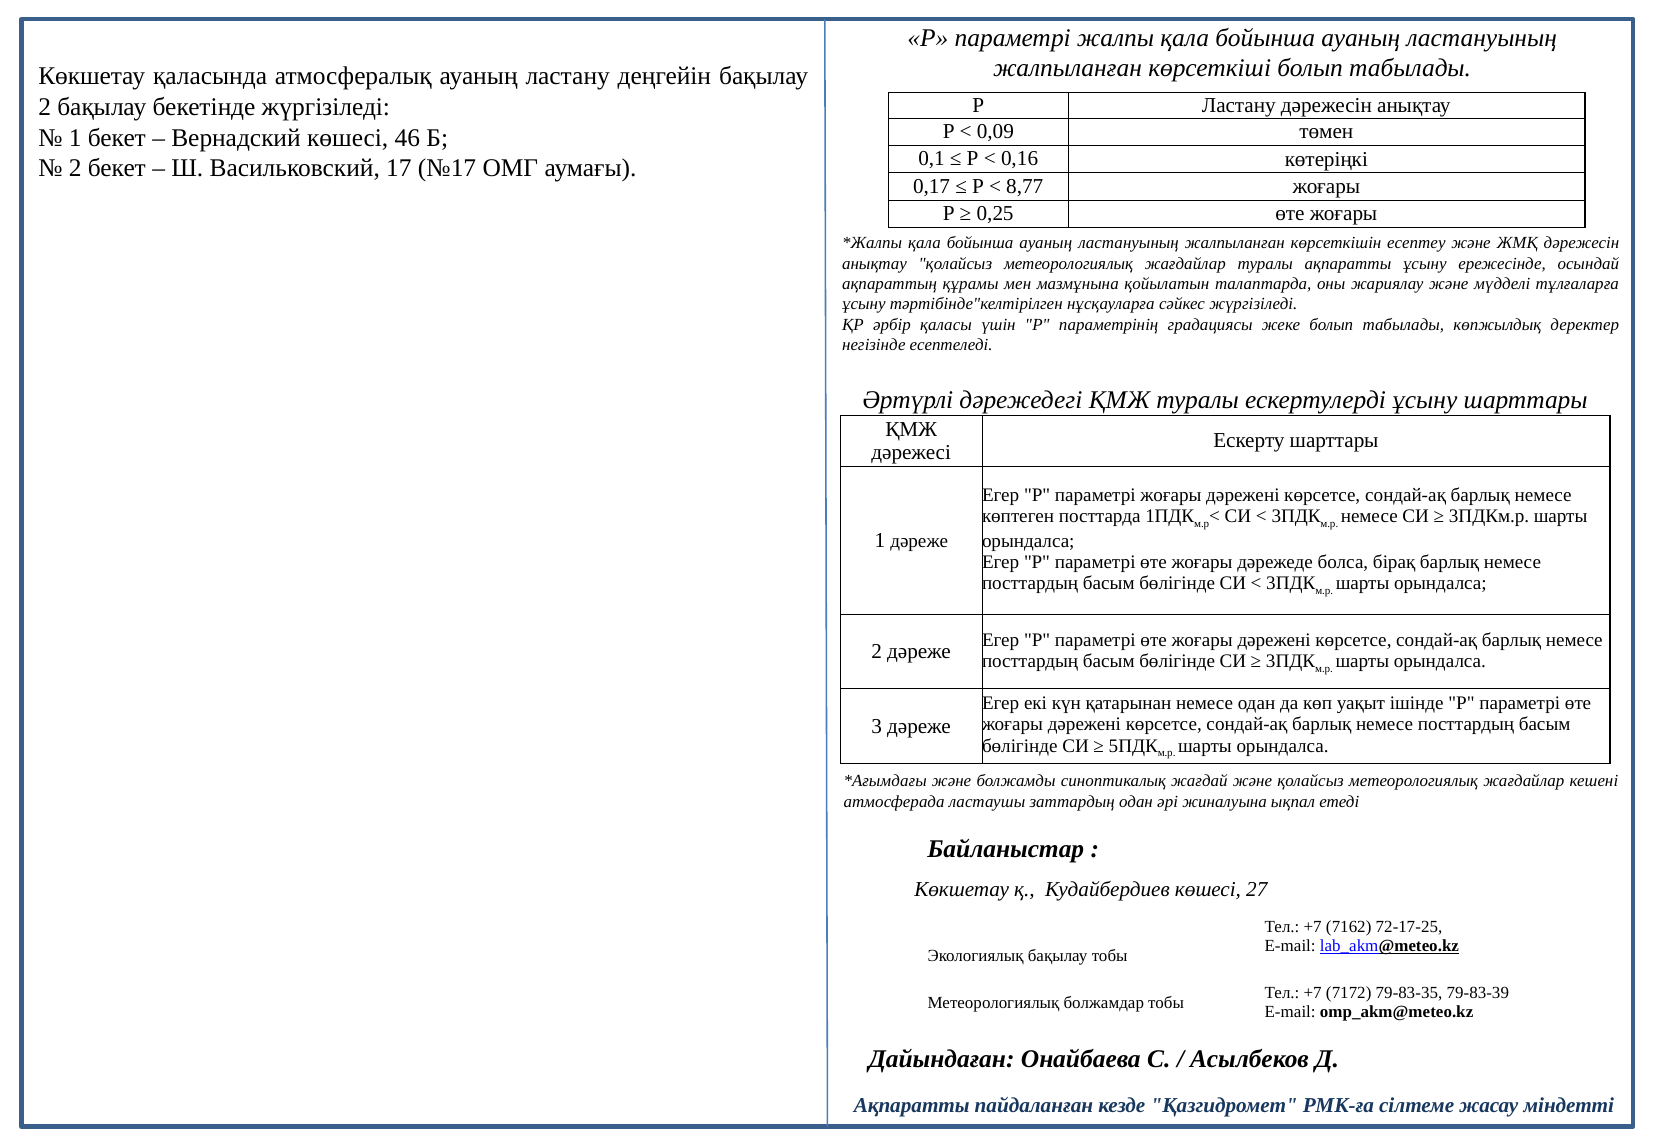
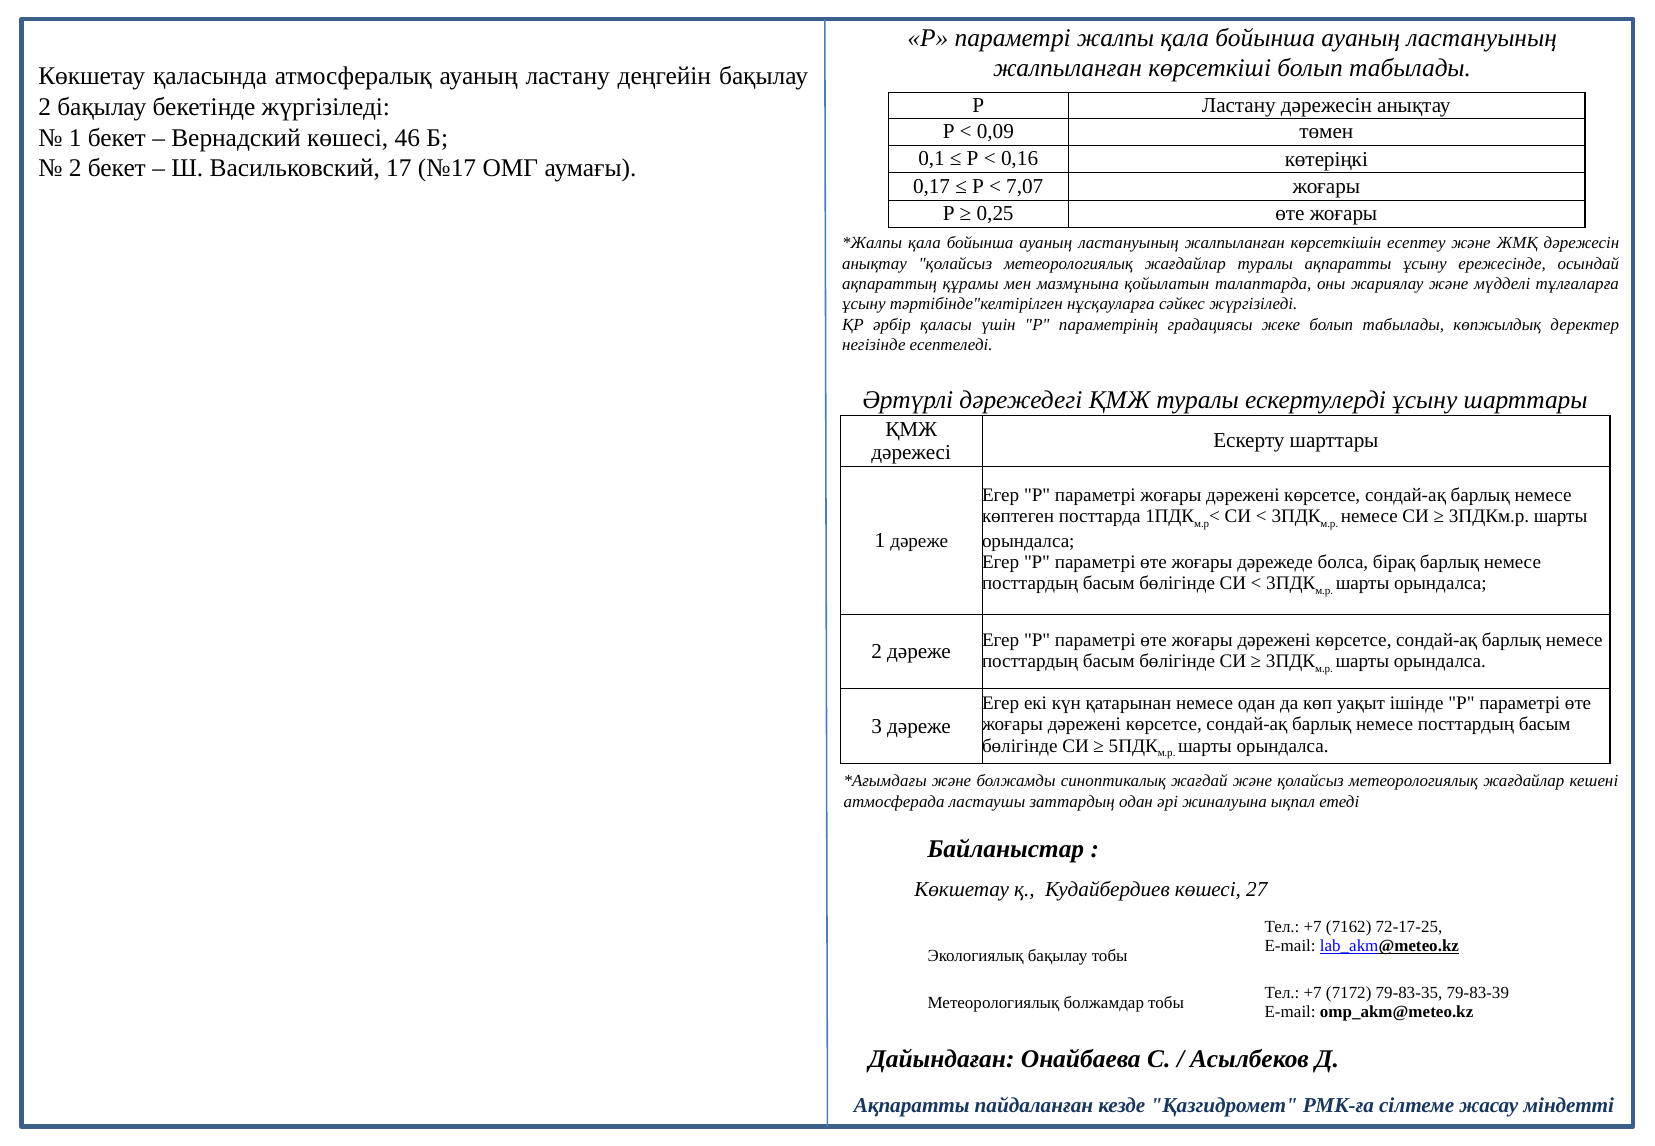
8,77: 8,77 -> 7,07
